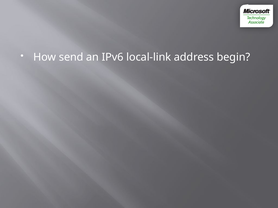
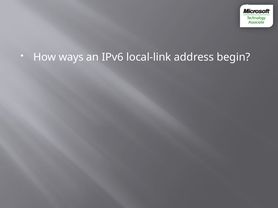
send: send -> ways
